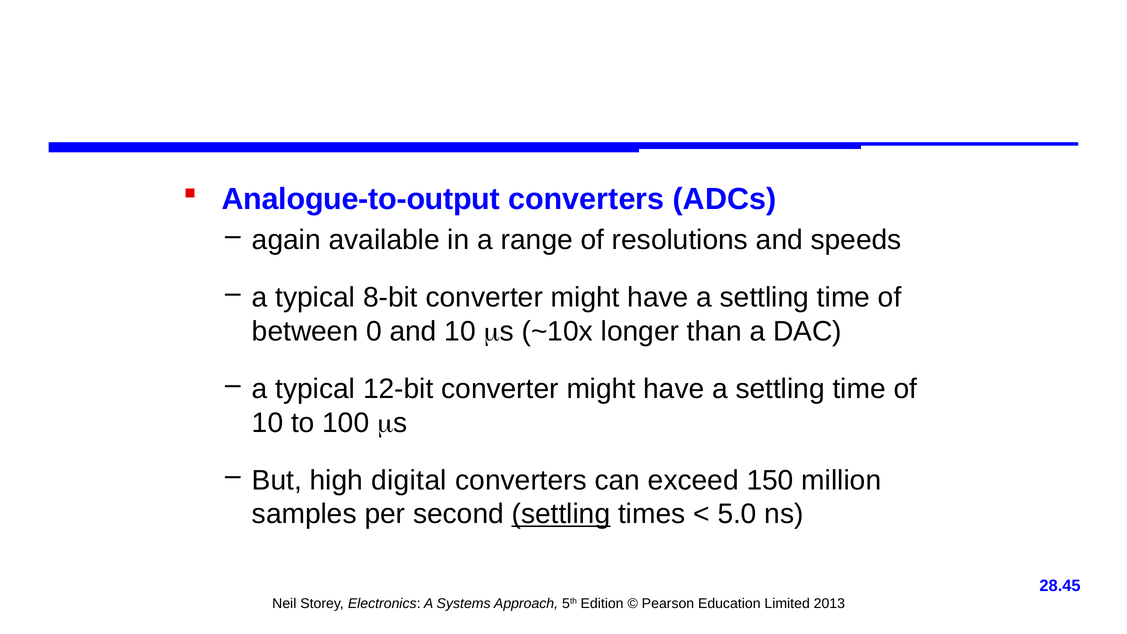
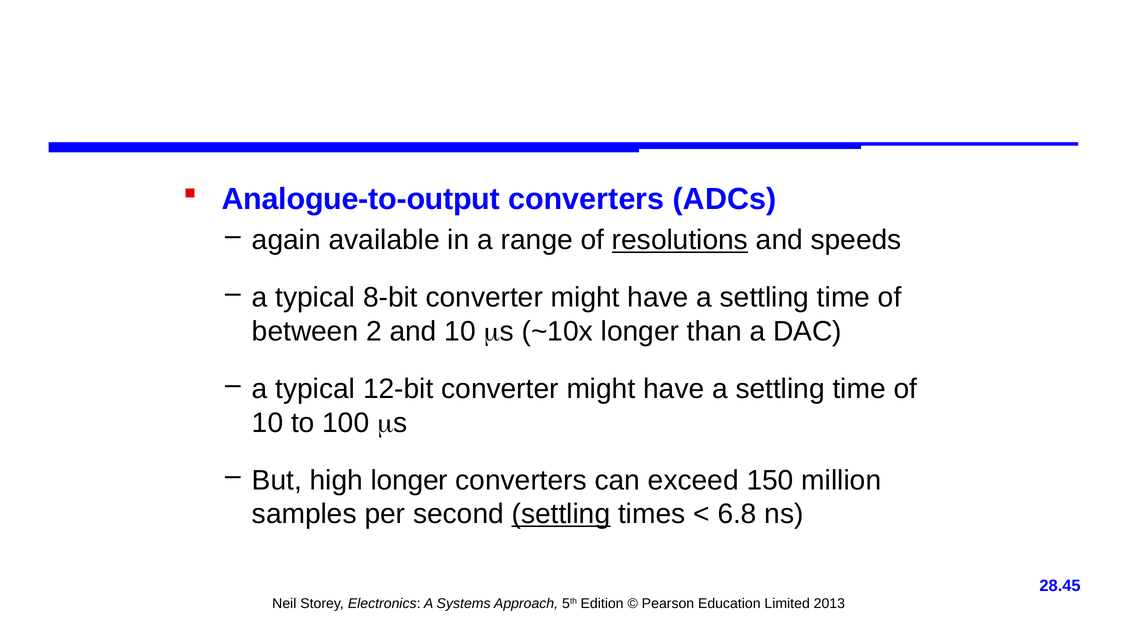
resolutions underline: none -> present
0: 0 -> 2
high digital: digital -> longer
5.0: 5.0 -> 6.8
